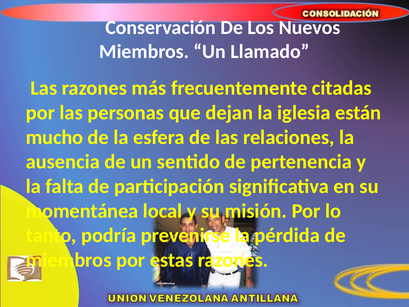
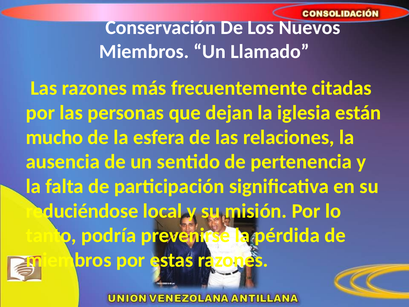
momentánea: momentánea -> reduciéndose
